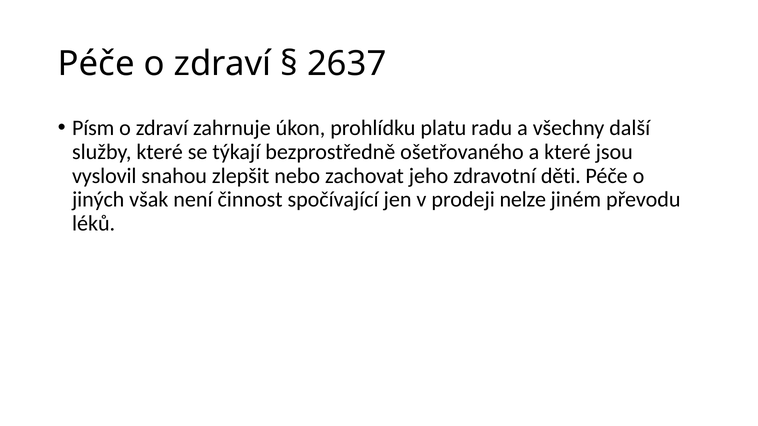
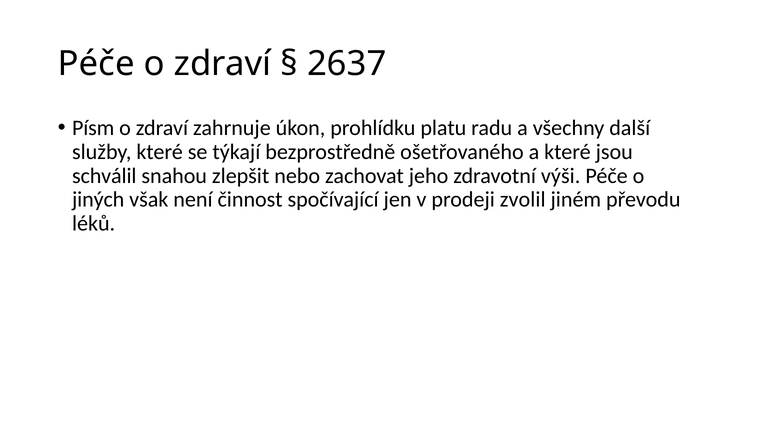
vyslovil: vyslovil -> schválil
děti: děti -> výši
nelze: nelze -> zvolil
